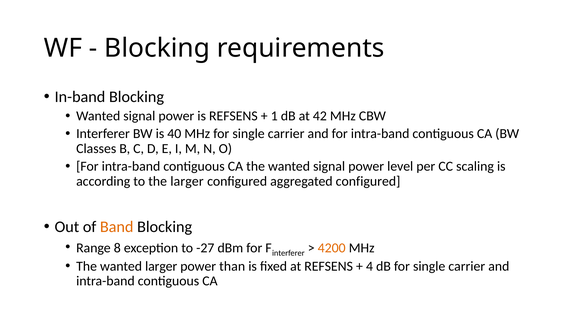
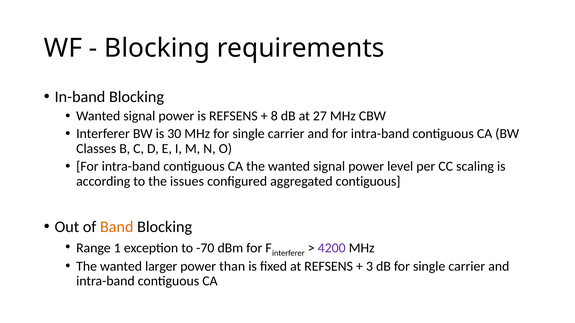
1: 1 -> 8
42: 42 -> 27
40: 40 -> 30
the larger: larger -> issues
aggregated configured: configured -> contiguous
8: 8 -> 1
-27: -27 -> -70
4200 colour: orange -> purple
4: 4 -> 3
